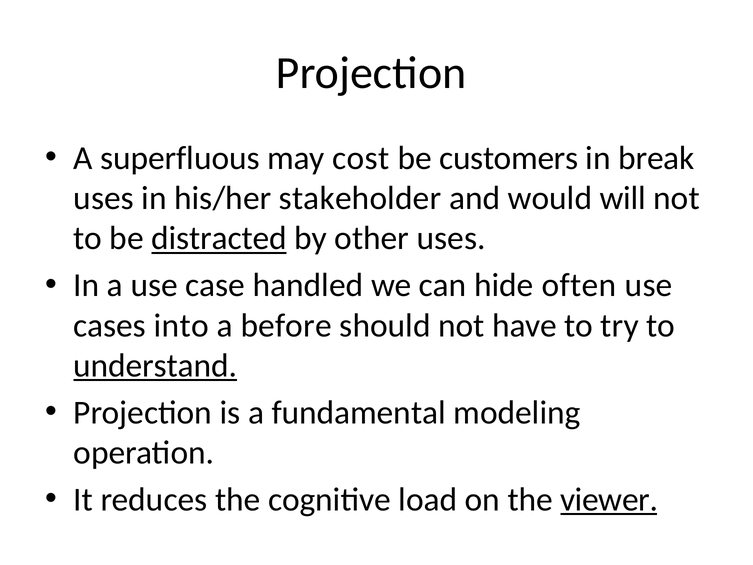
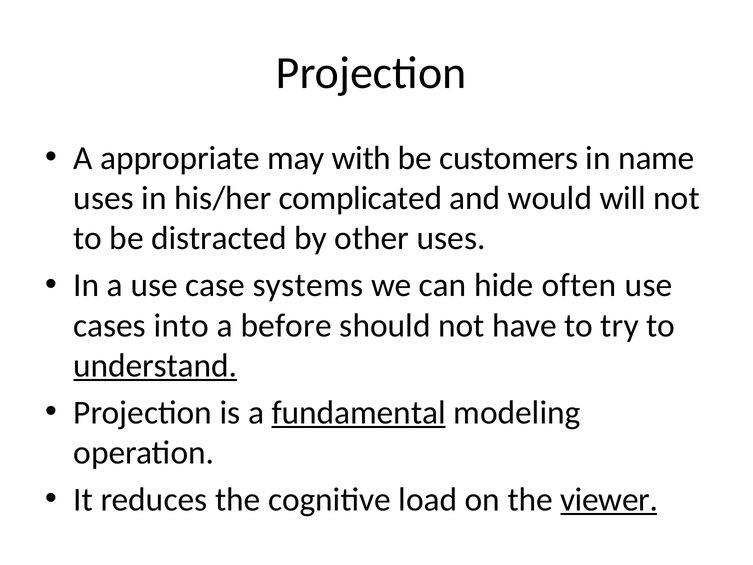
superfluous: superfluous -> appropriate
cost: cost -> with
break: break -> name
stakeholder: stakeholder -> complicated
distracted underline: present -> none
handled: handled -> systems
fundamental underline: none -> present
